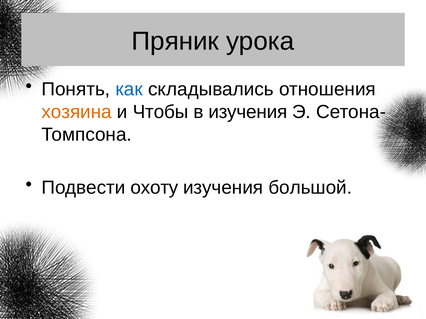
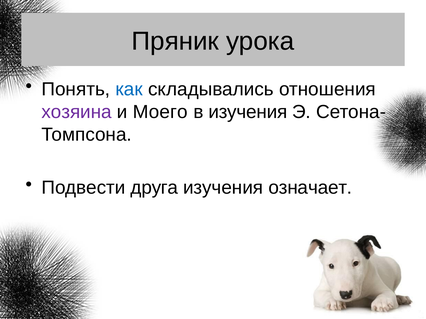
хозяина colour: orange -> purple
Чтобы: Чтобы -> Моего
охоту: охоту -> друга
большой: большой -> означает
